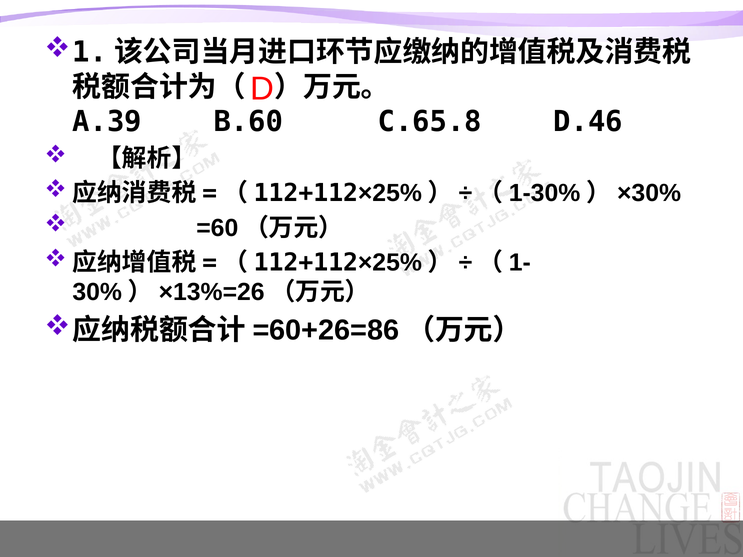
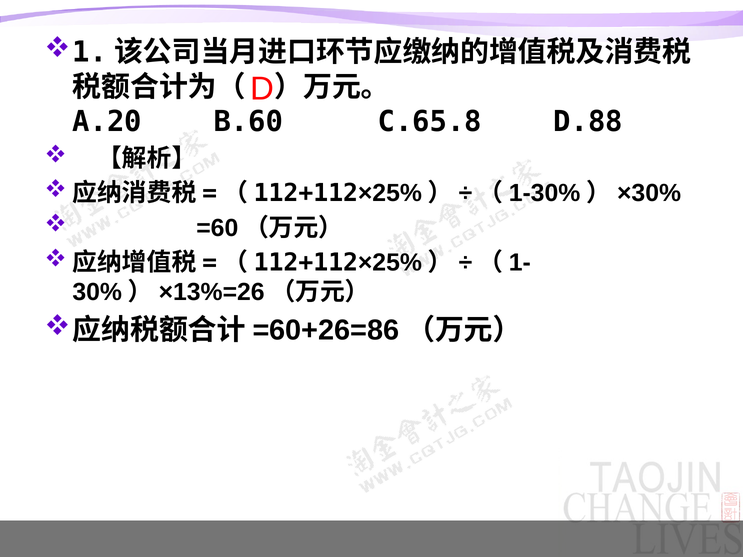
A.39: A.39 -> A.20
D.46: D.46 -> D.88
